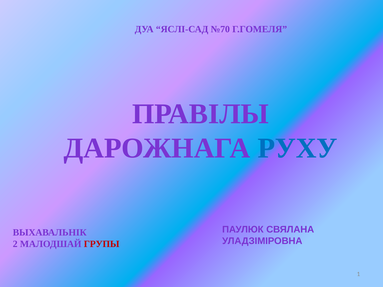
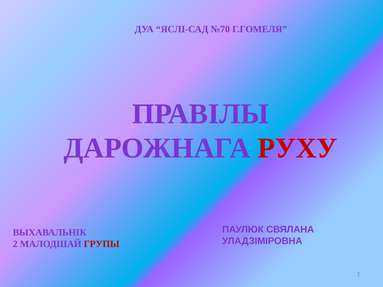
РУХУ colour: blue -> red
